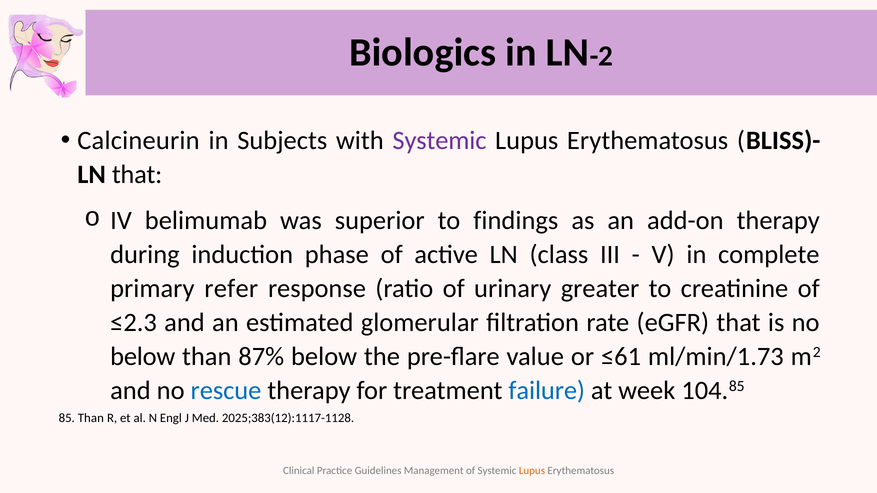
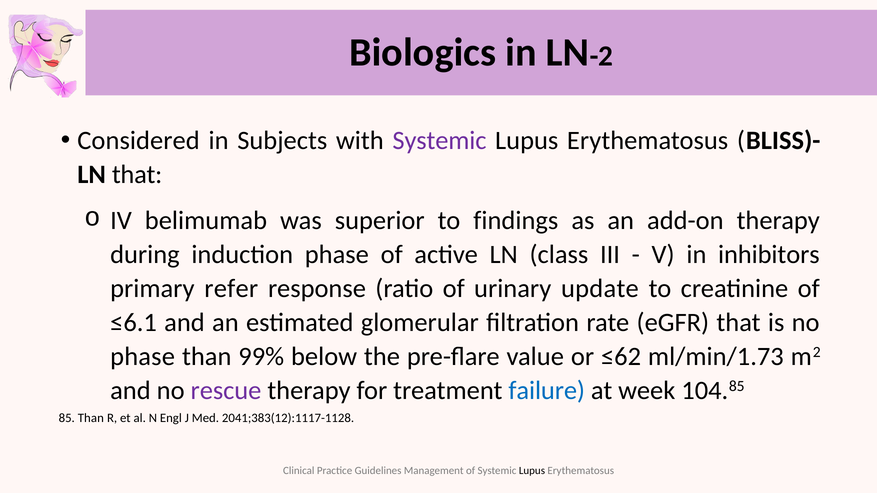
Calcineurin: Calcineurin -> Considered
complete: complete -> inhibitors
greater: greater -> update
≤2.3: ≤2.3 -> ≤6.1
below at (143, 357): below -> phase
87%: 87% -> 99%
≤61: ≤61 -> ≤62
rescue colour: blue -> purple
2025;383(12):1117-1128: 2025;383(12):1117-1128 -> 2041;383(12):1117-1128
Lupus at (532, 471) colour: orange -> black
